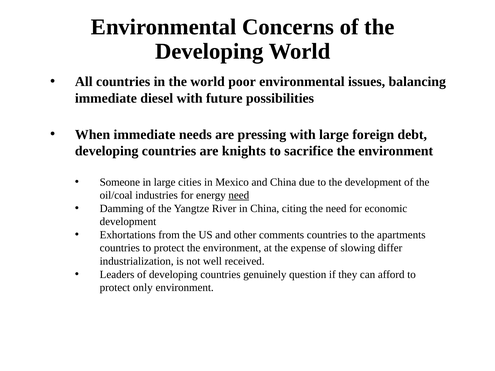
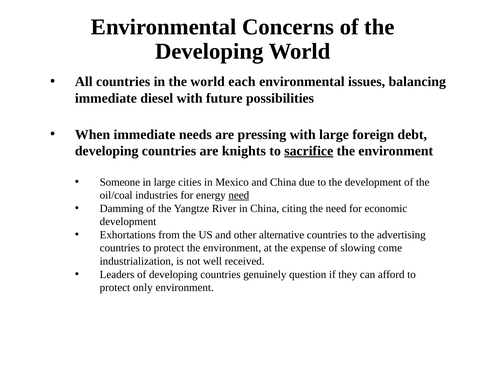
poor: poor -> each
sacrifice underline: none -> present
comments: comments -> alternative
apartments: apartments -> advertising
differ: differ -> come
